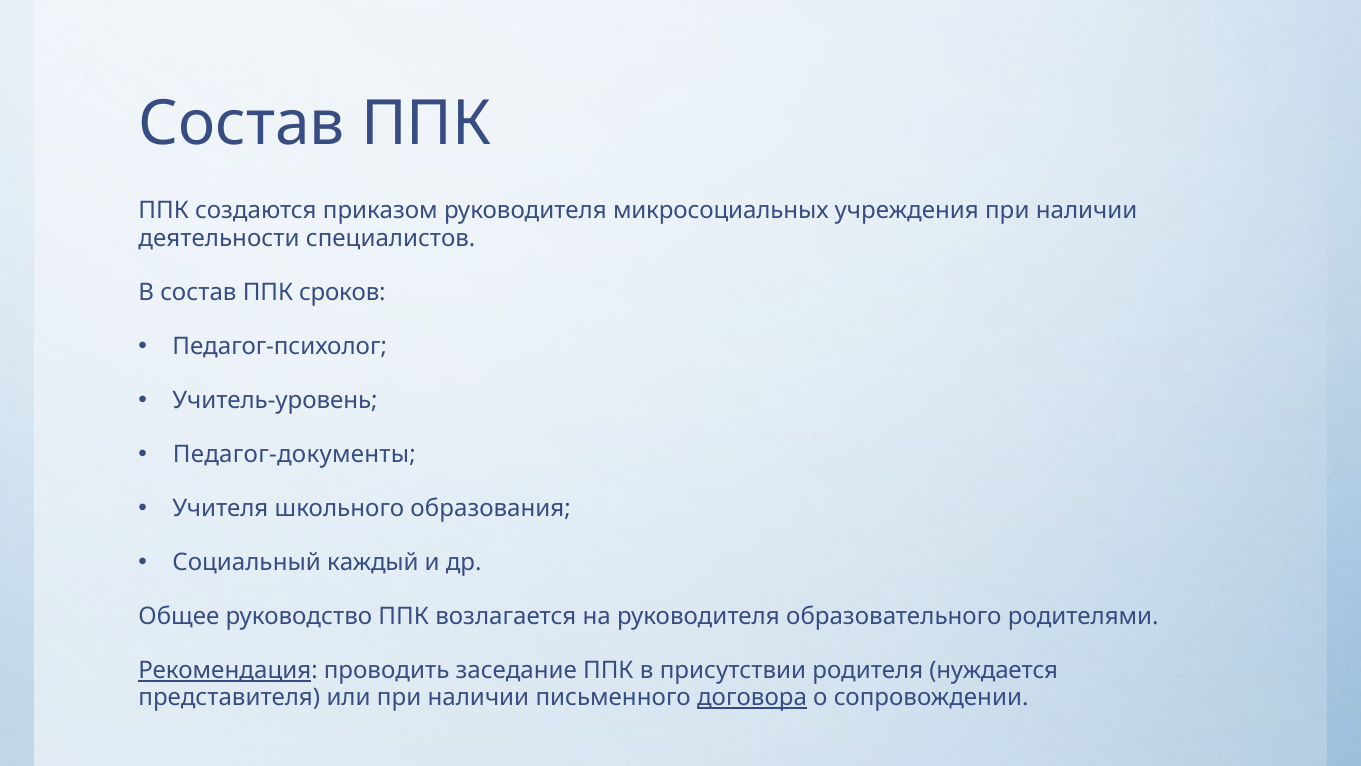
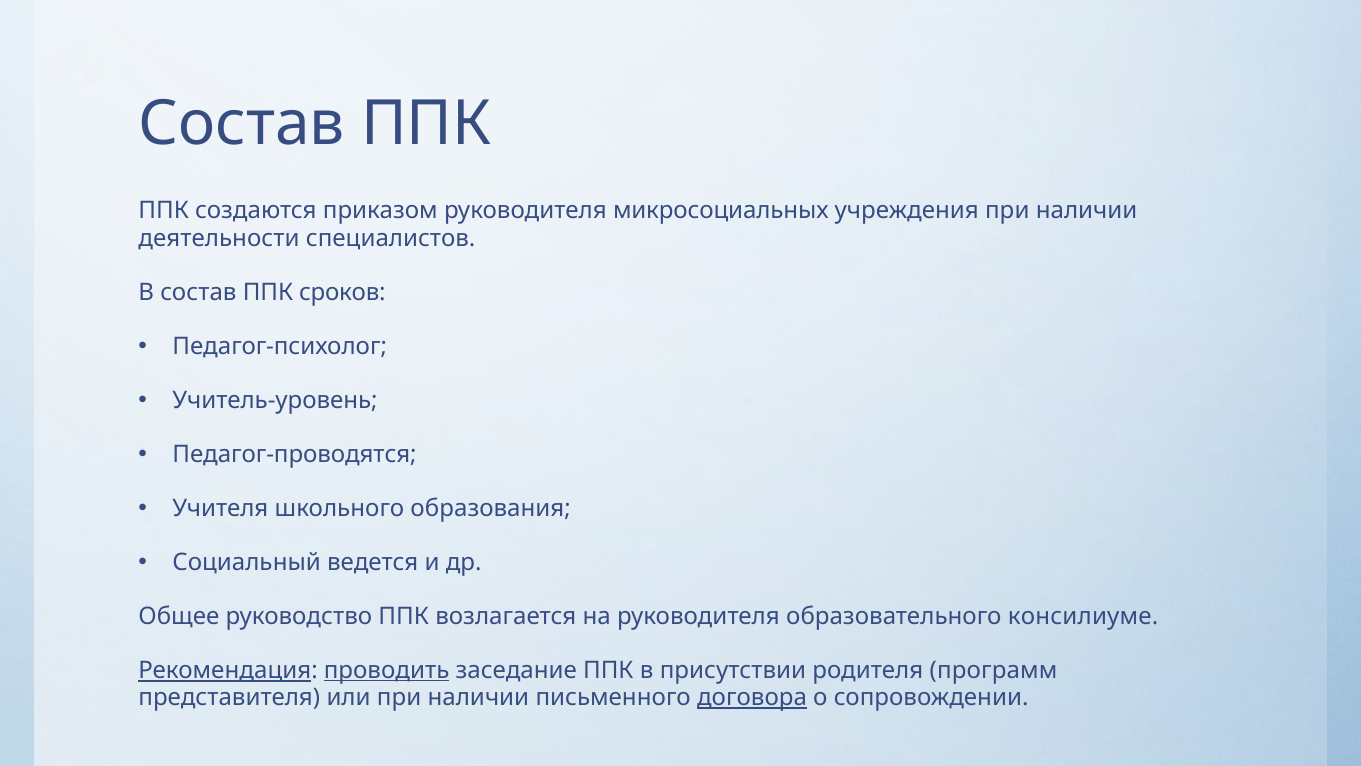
Педагог-документы: Педагог-документы -> Педагог-проводятся
каждый: каждый -> ведется
родителями: родителями -> консилиуме
проводить underline: none -> present
нуждается: нуждается -> программ
